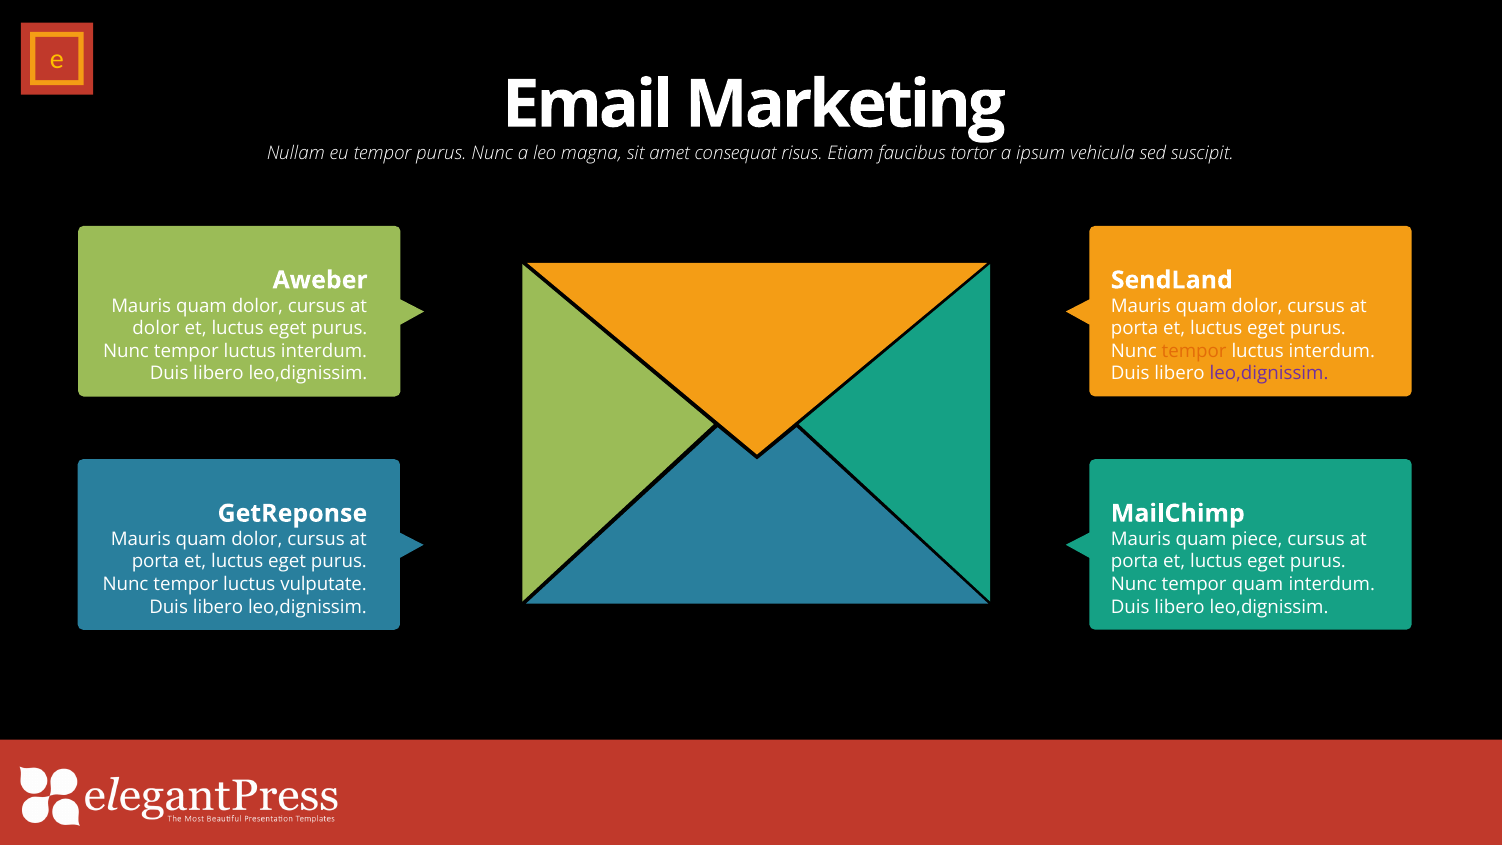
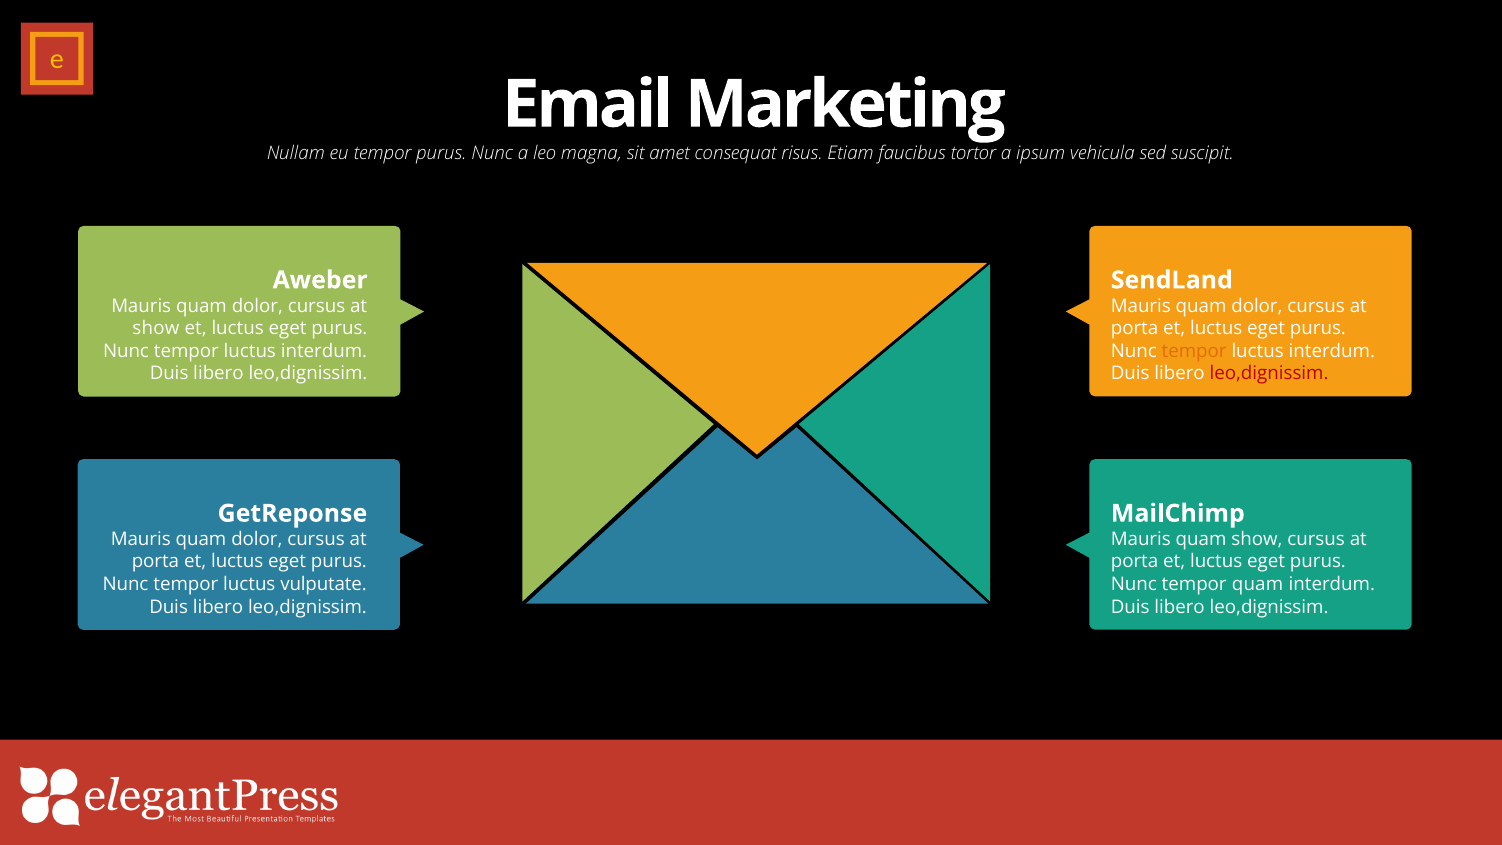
dolor at (156, 328): dolor -> show
leo,dignissim at (1269, 374) colour: purple -> red
quam piece: piece -> show
